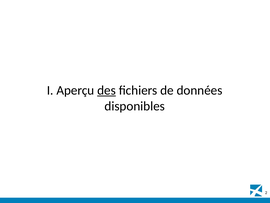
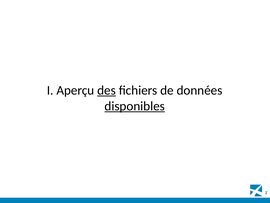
disponibles underline: none -> present
